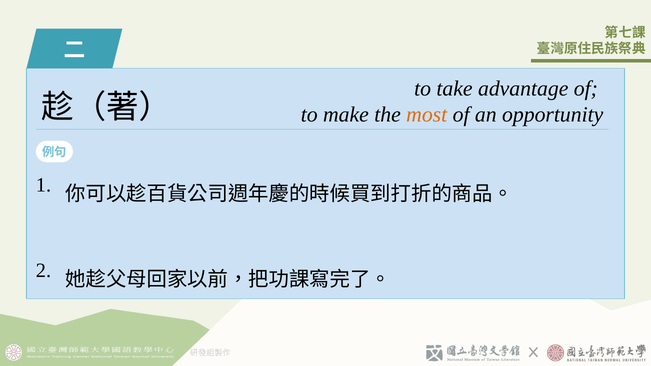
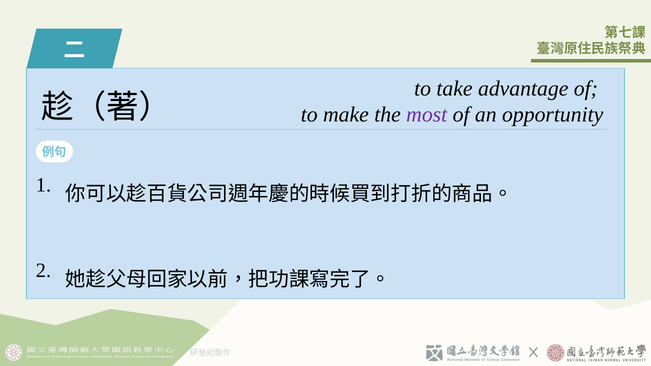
most colour: orange -> purple
